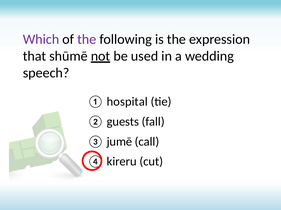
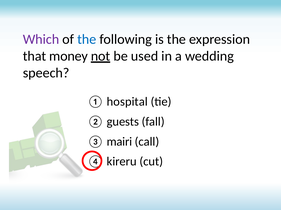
the at (87, 39) colour: purple -> blue
shūmē: shūmē -> money
jumē: jumē -> mairi
